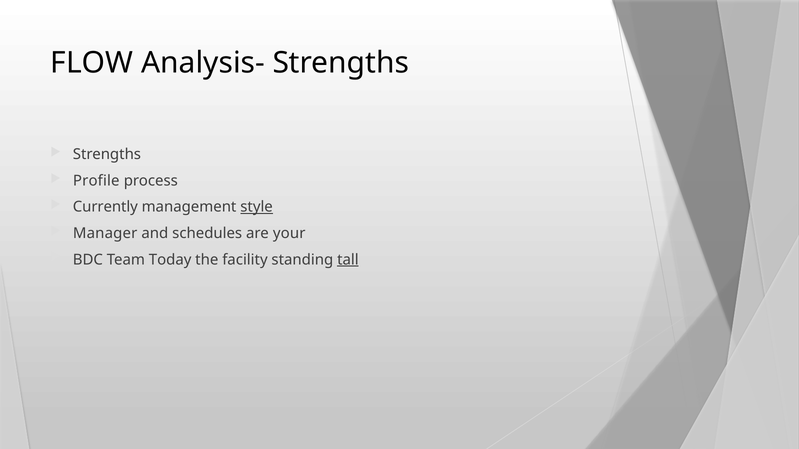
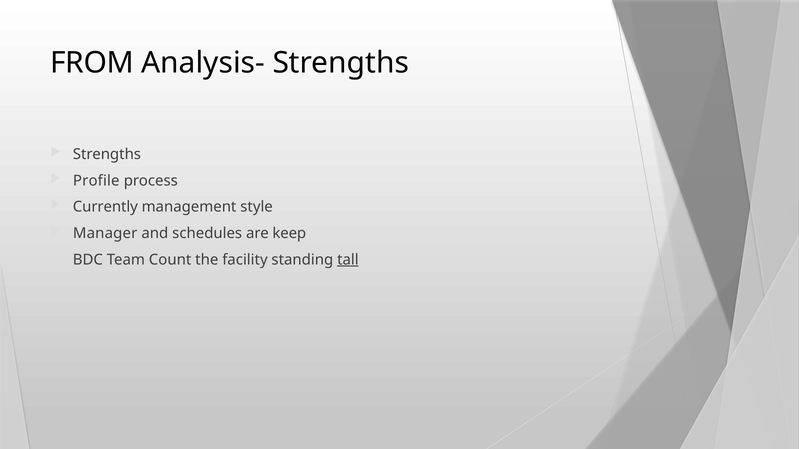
FLOW: FLOW -> FROM
style underline: present -> none
your: your -> keep
Today: Today -> Count
